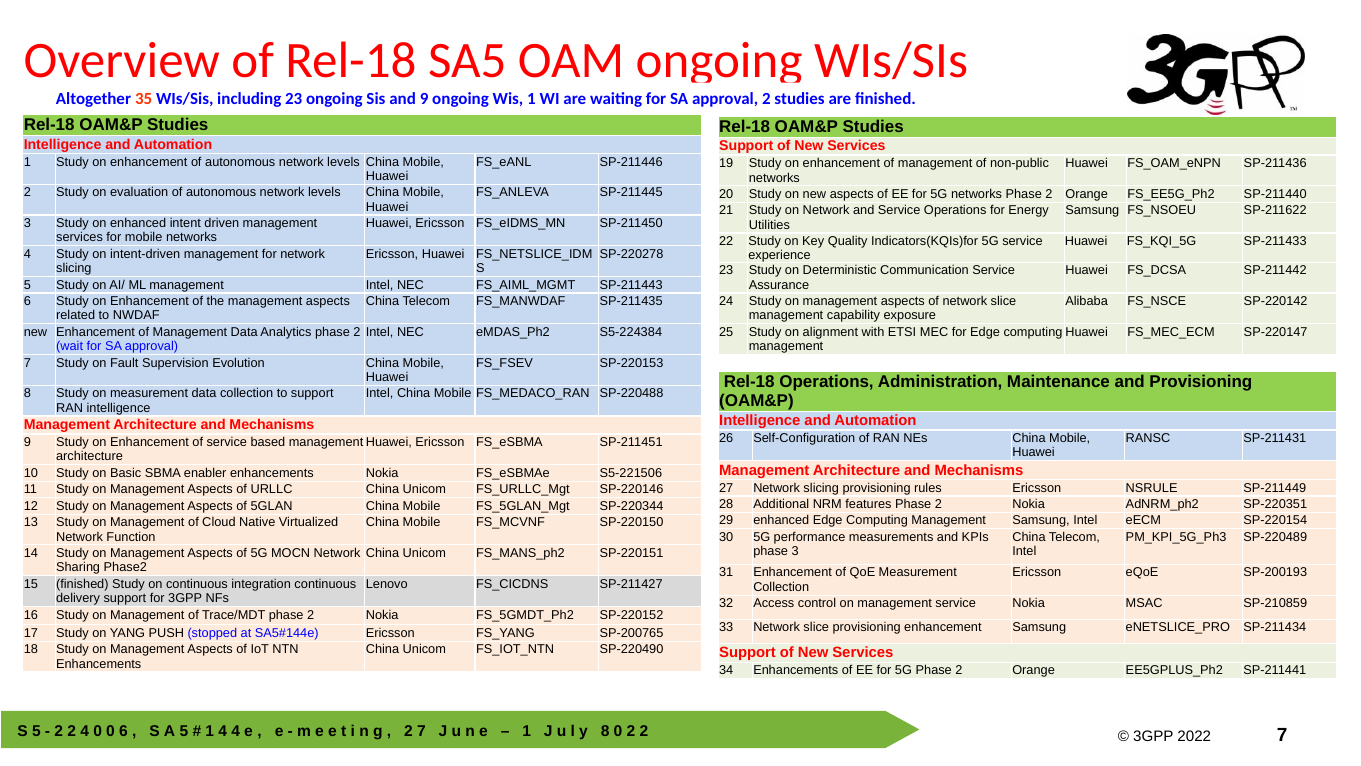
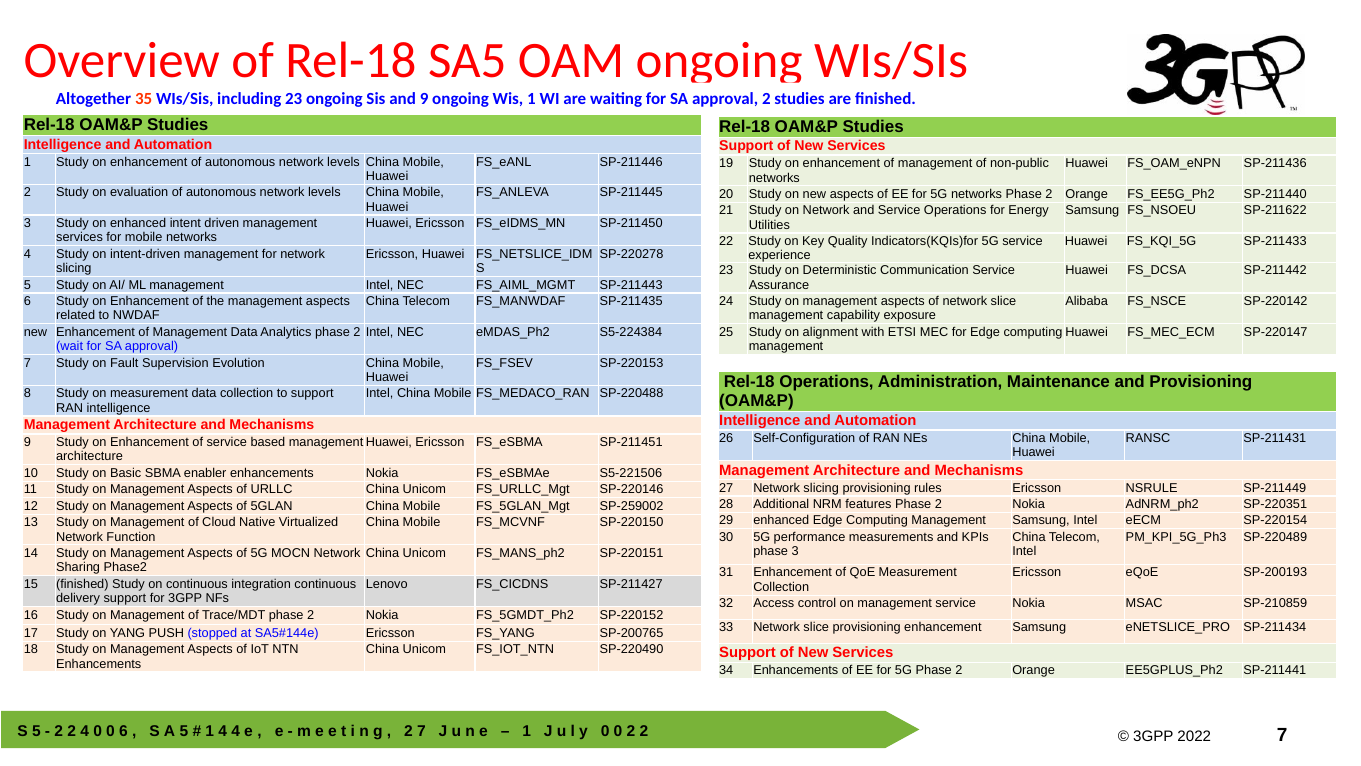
SP-220344: SP-220344 -> SP-259002
8 at (605, 731): 8 -> 0
